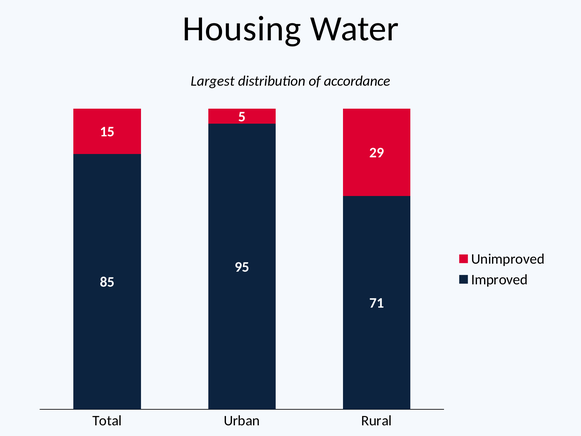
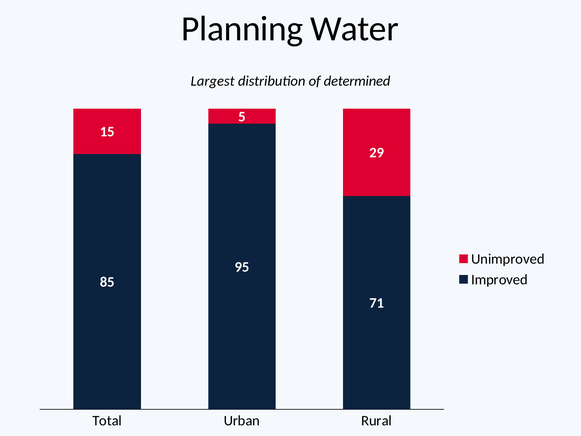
Housing: Housing -> Planning
accordance: accordance -> determined
